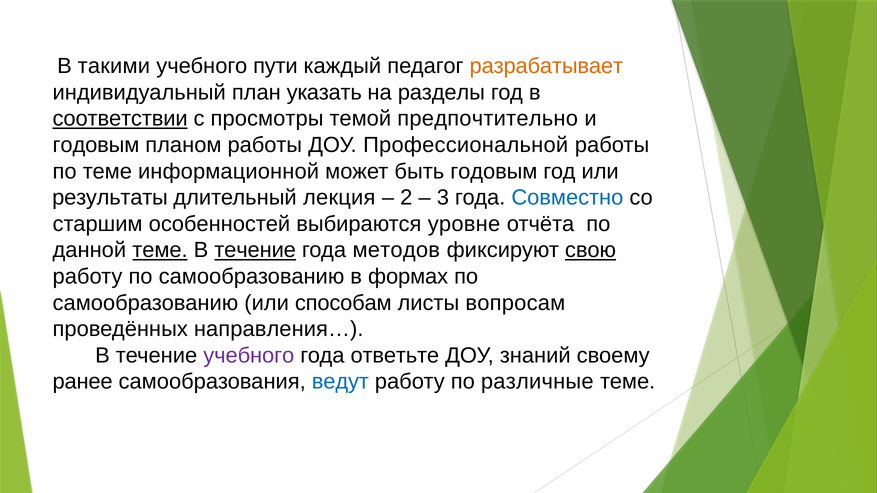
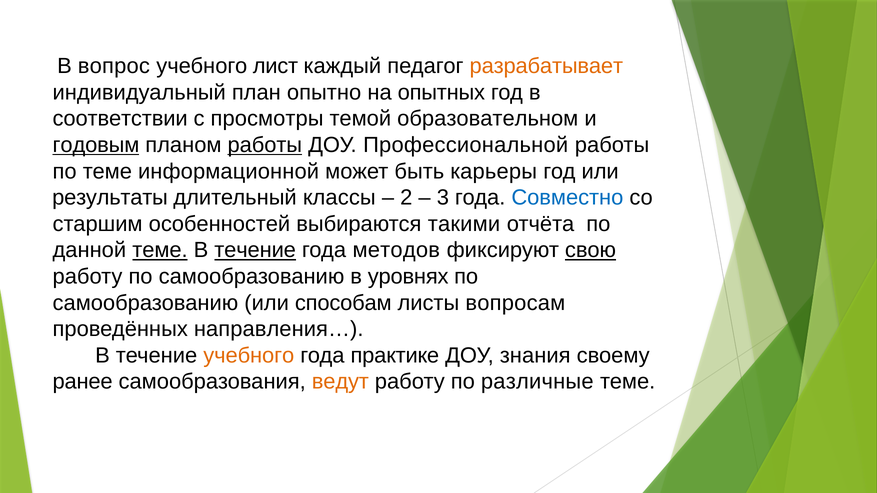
такими: такими -> вопрос
пути: пути -> лист
указать: указать -> опытно
разделы: разделы -> опытных
соответствии underline: present -> none
предпочтительно: предпочтительно -> образовательном
годовым at (96, 145) underline: none -> present
работы at (265, 145) underline: none -> present
быть годовым: годовым -> карьеры
лекция: лекция -> классы
уровне: уровне -> такими
формах: формах -> уровнях
учебного at (249, 356) colour: purple -> orange
ответьте: ответьте -> практике
знаний: знаний -> знания
ведут colour: blue -> orange
